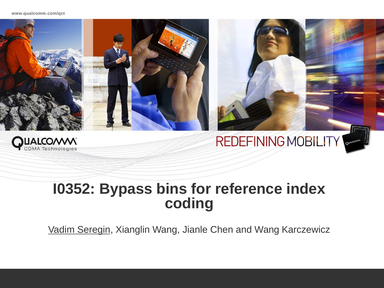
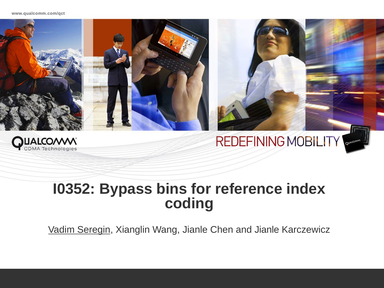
and Wang: Wang -> Jianle
